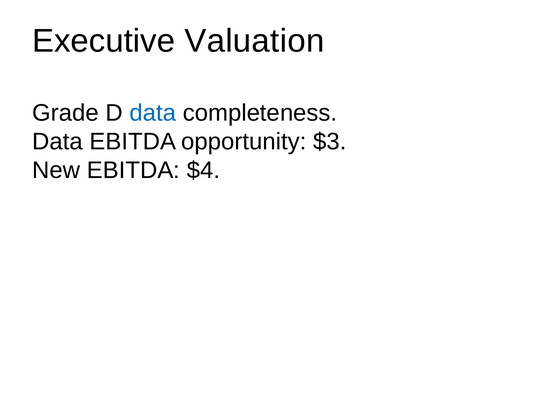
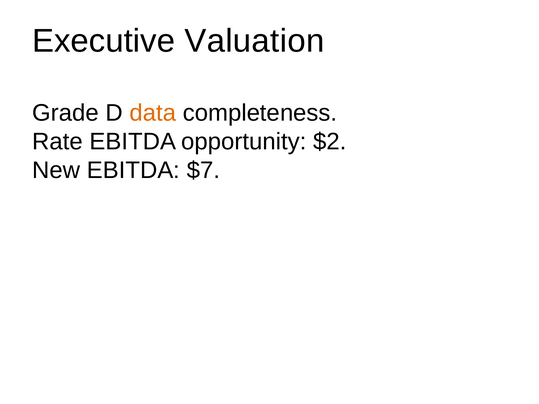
data at (153, 113) colour: blue -> orange
Data at (58, 142): Data -> Rate
$3: $3 -> $2
$4: $4 -> $7
